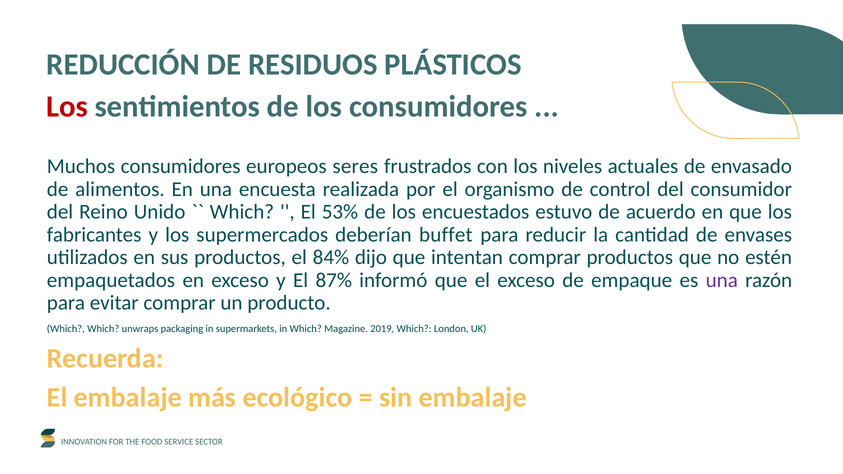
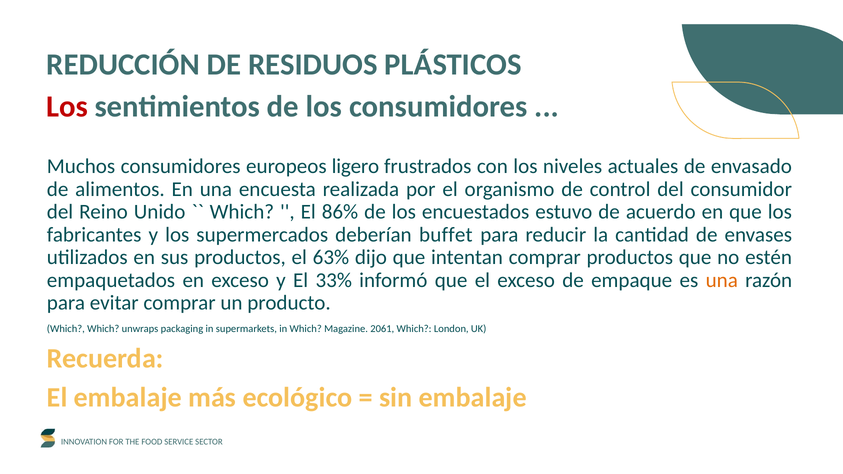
seres: seres -> ligero
53%: 53% -> 86%
84%: 84% -> 63%
87%: 87% -> 33%
una at (722, 280) colour: purple -> orange
2019: 2019 -> 2061
